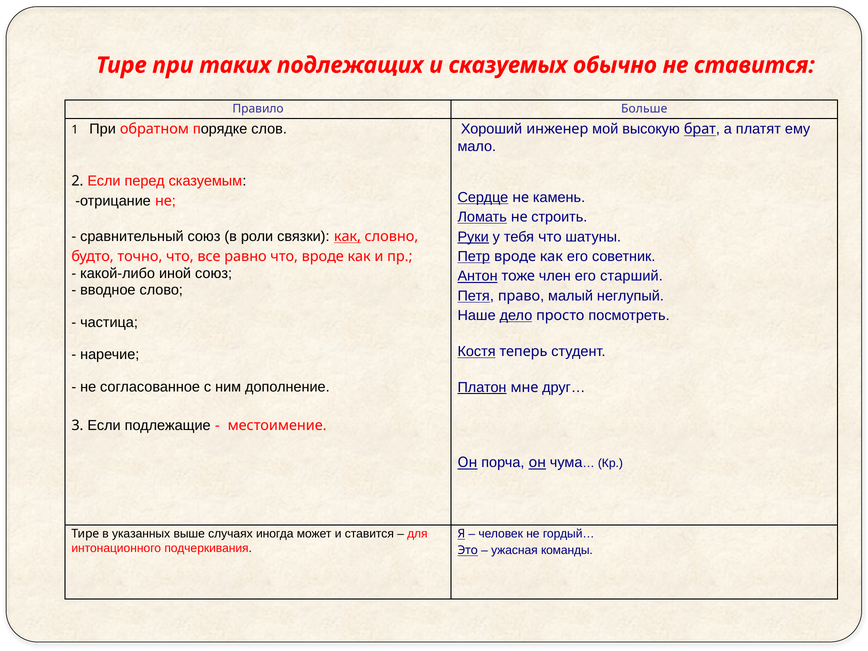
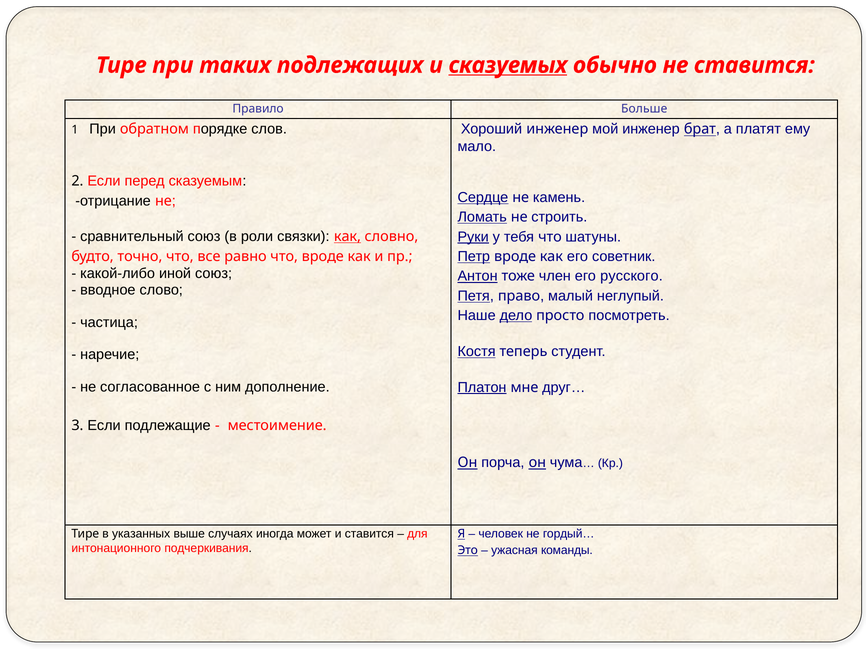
сказуемых underline: none -> present
мой высокую: высокую -> инженер
старший: старший -> русского
